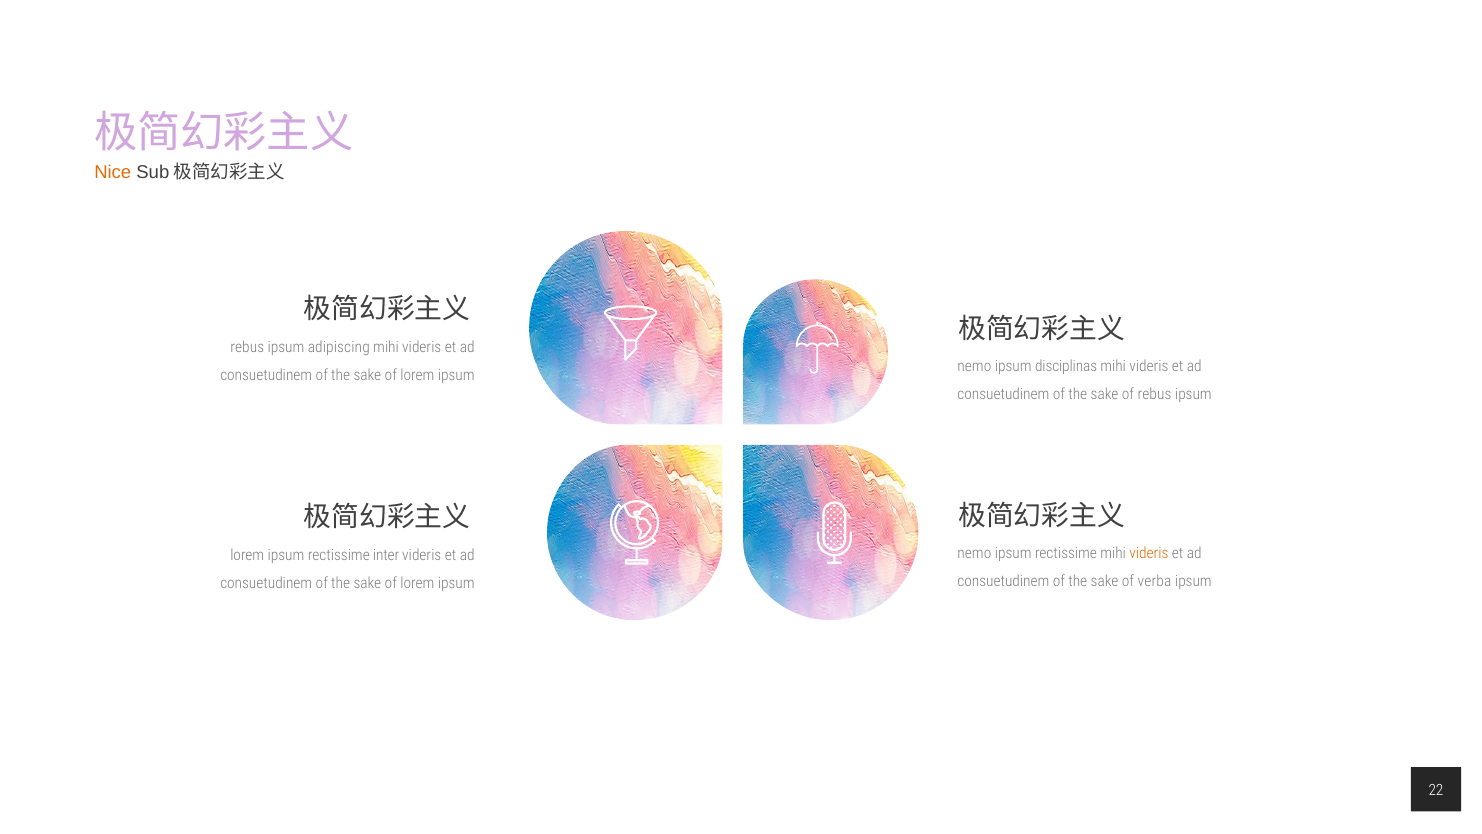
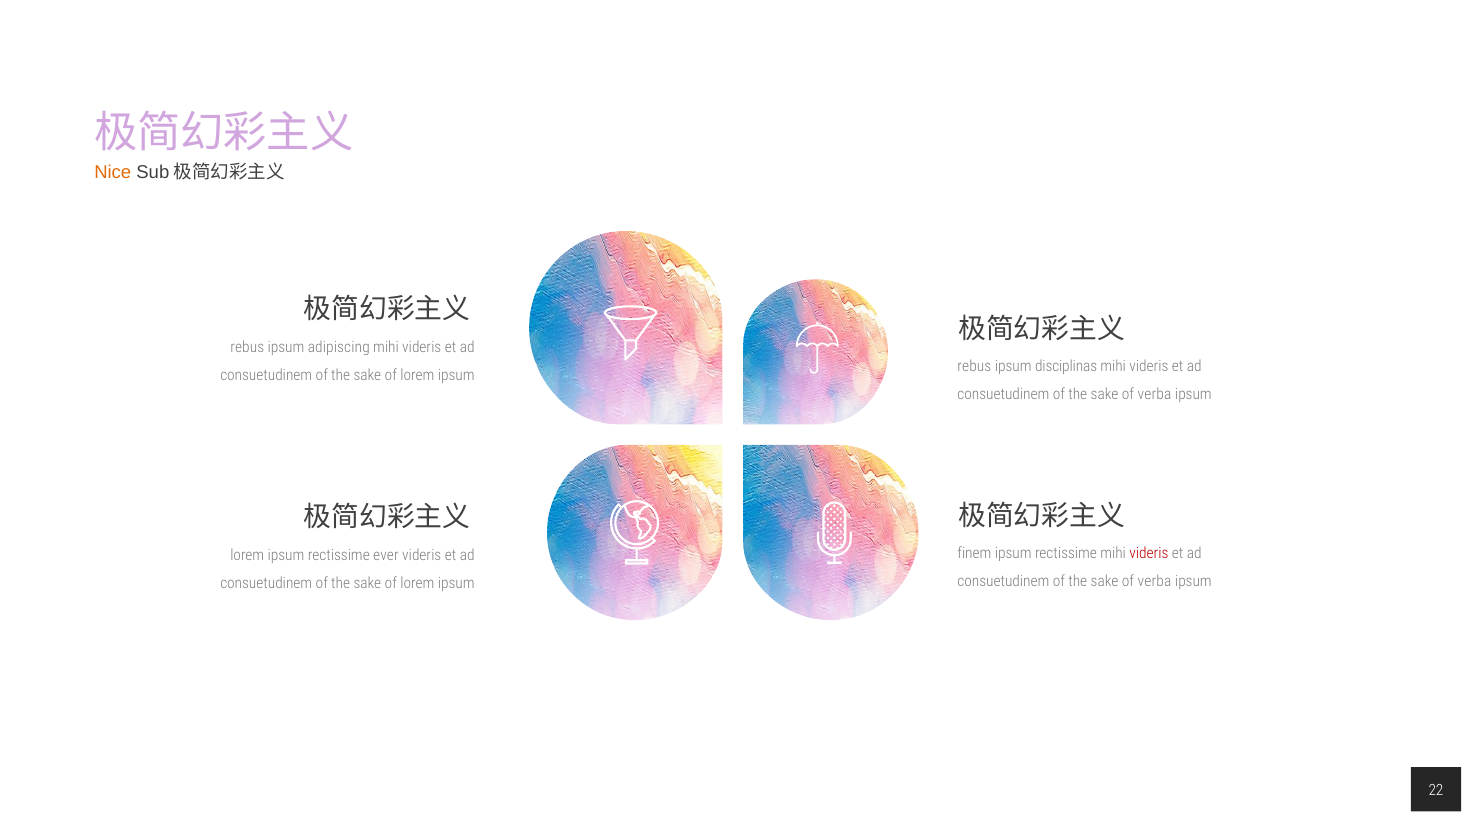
nemo at (974, 367): nemo -> rebus
rebus at (1155, 394): rebus -> verba
nemo at (974, 554): nemo -> finem
videris at (1149, 554) colour: orange -> red
inter: inter -> ever
